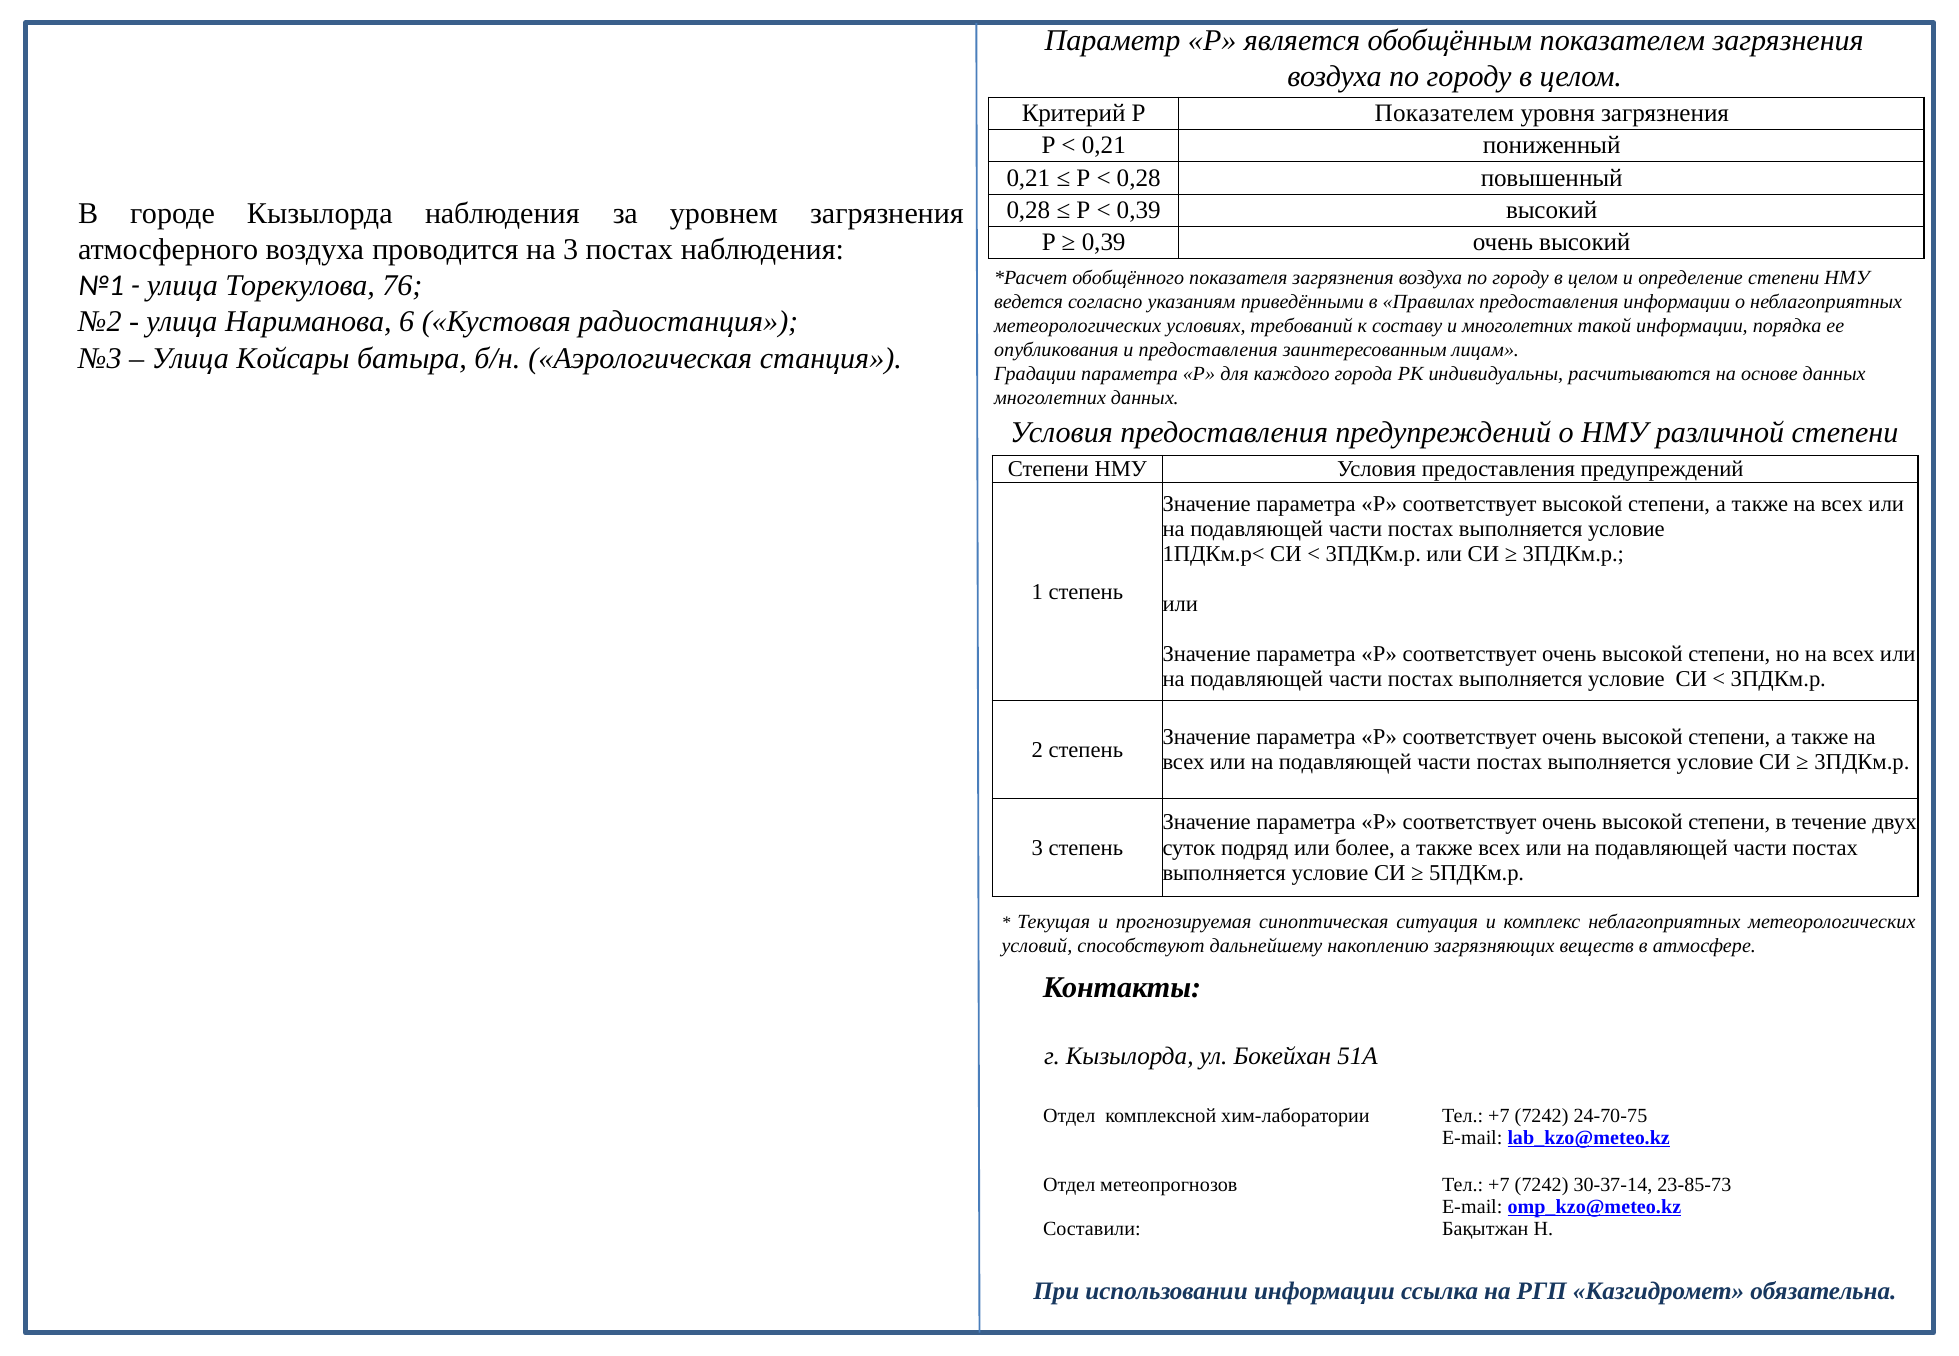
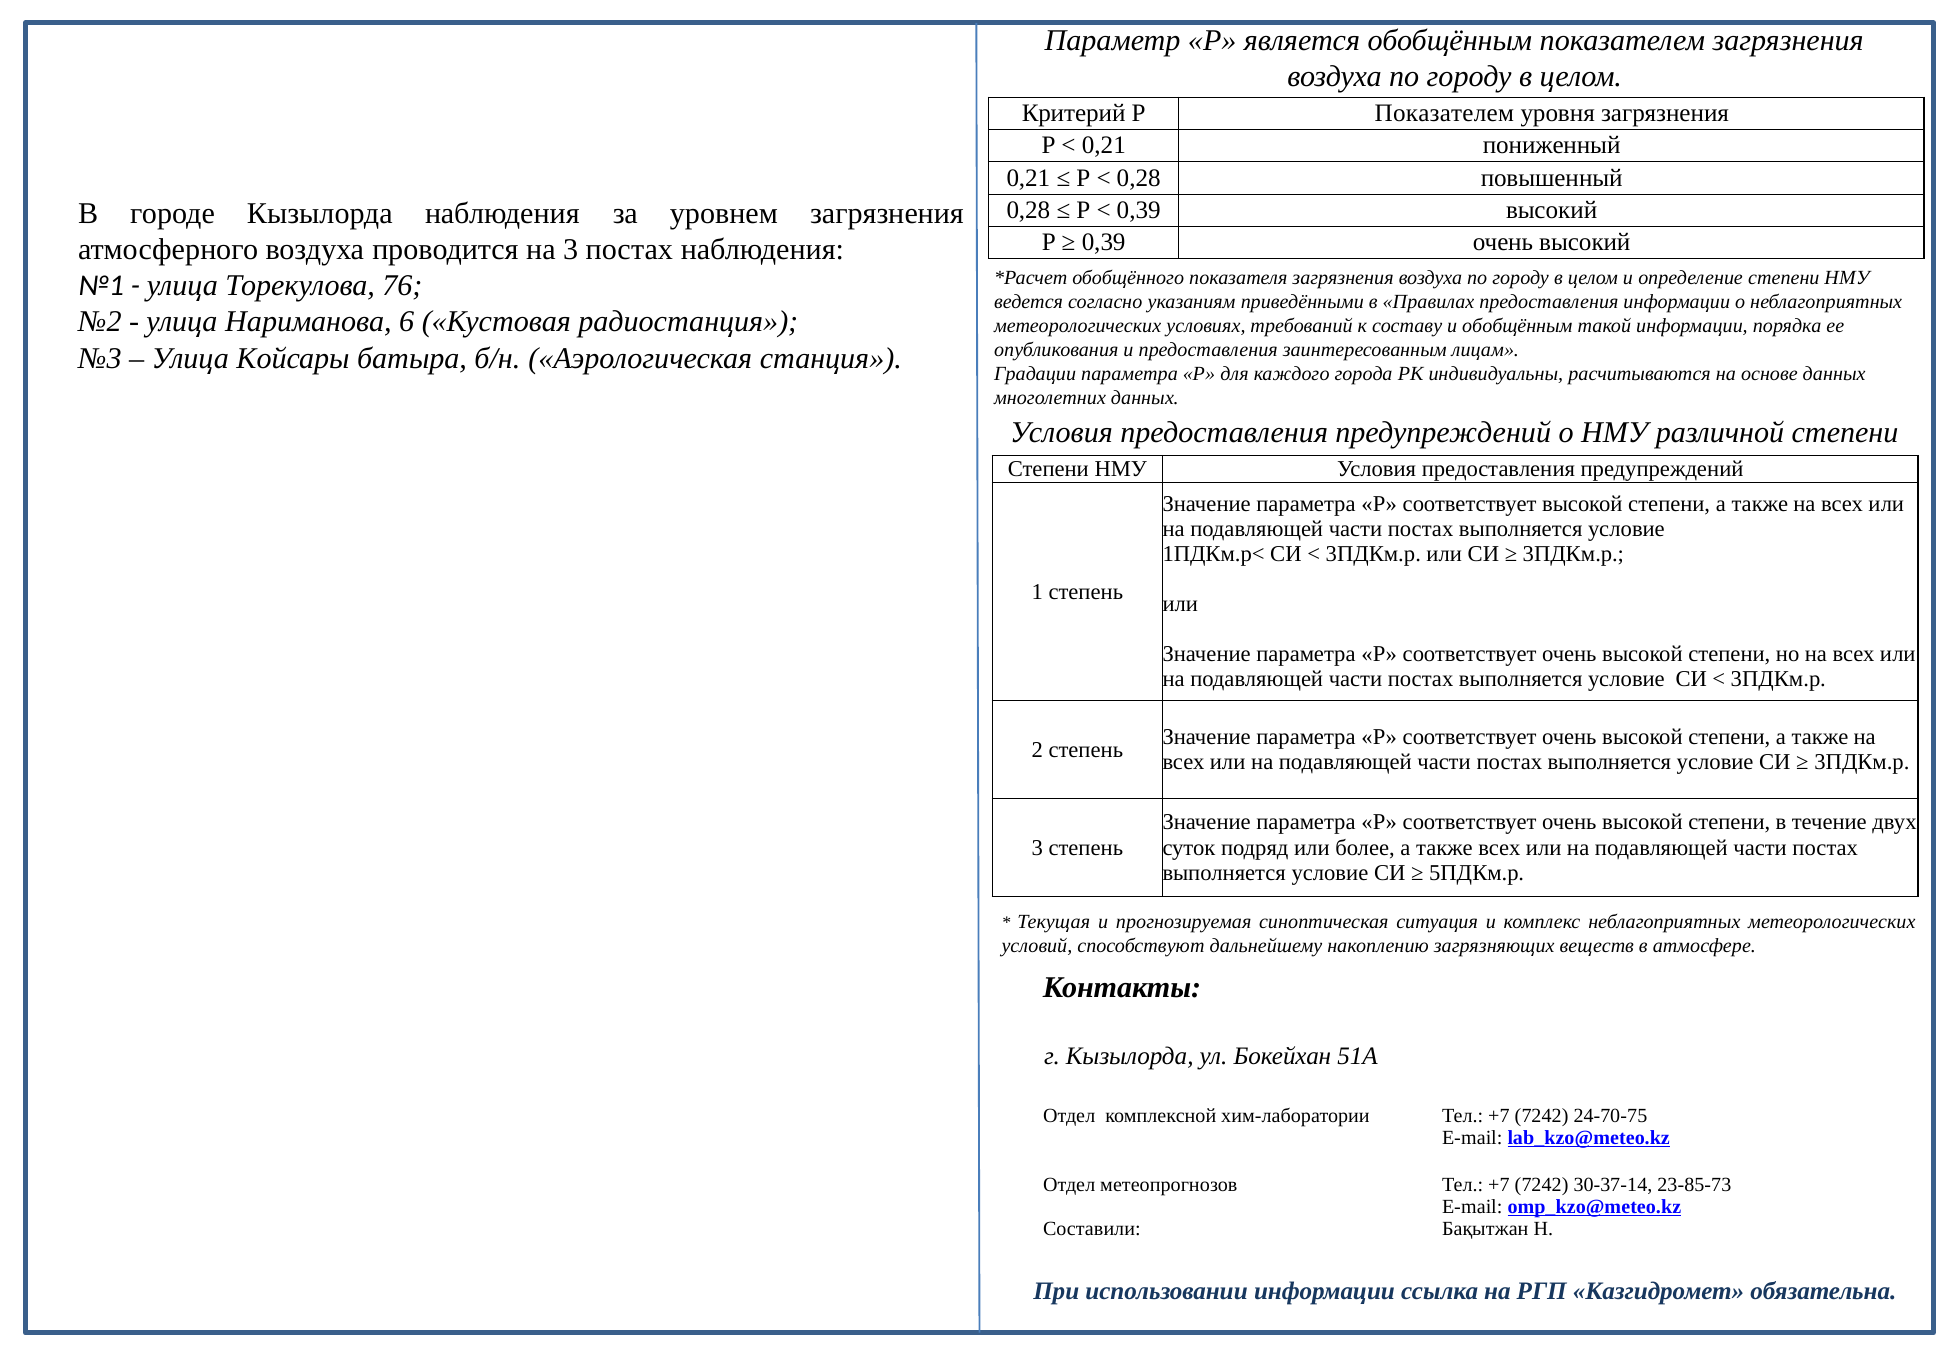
и многолетних: многолетних -> обобщённым
